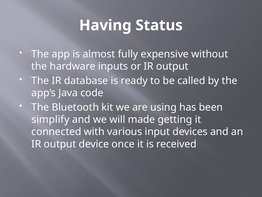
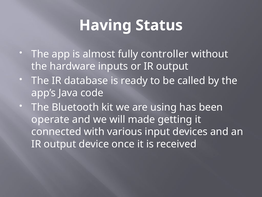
expensive: expensive -> controller
simplify: simplify -> operate
